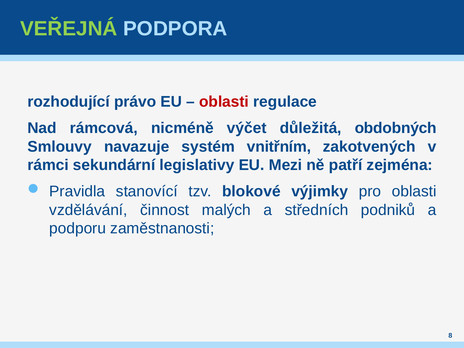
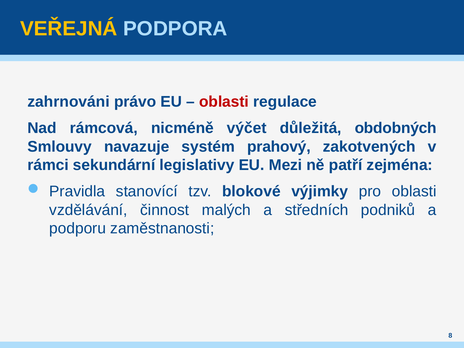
VEŘEJNÁ colour: light green -> yellow
rozhodující: rozhodující -> zahrnováni
vnitřním: vnitřním -> prahový
